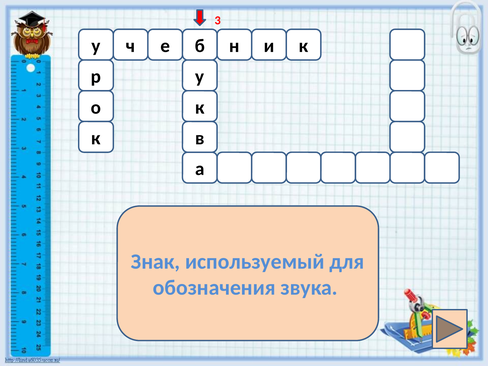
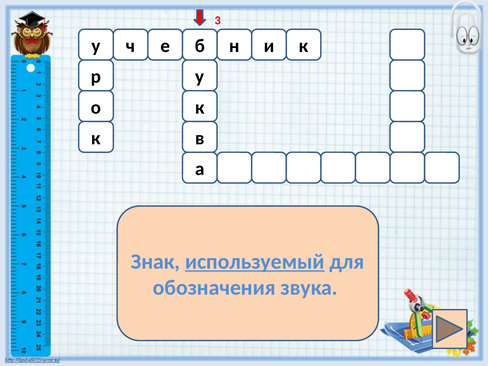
используемый underline: none -> present
